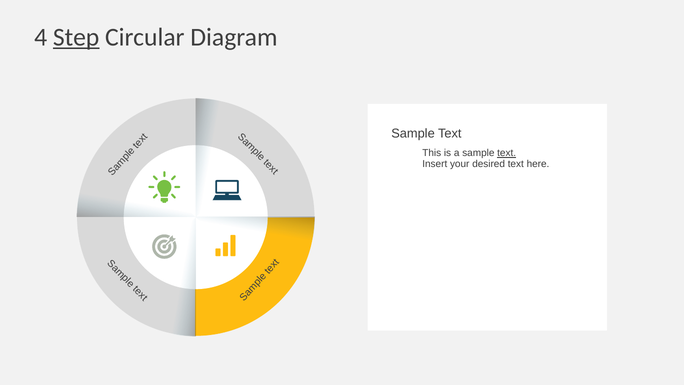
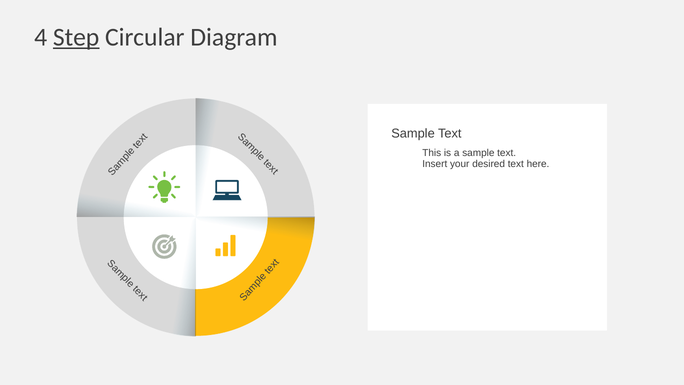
text at (507, 153) underline: present -> none
